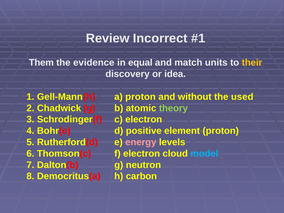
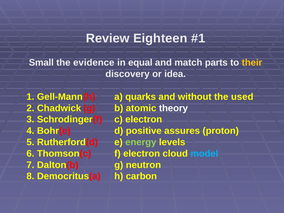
Incorrect: Incorrect -> Eighteen
Them: Them -> Small
units: units -> parts
a proton: proton -> quarks
theory colour: light green -> white
element: element -> assures
energy colour: pink -> light green
